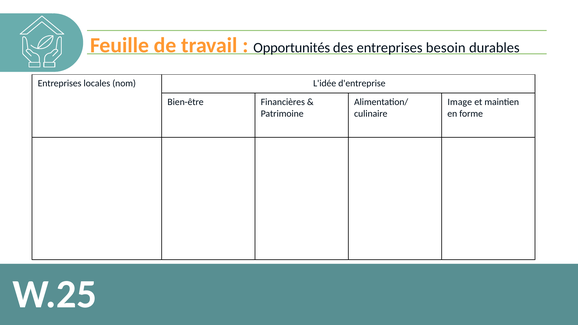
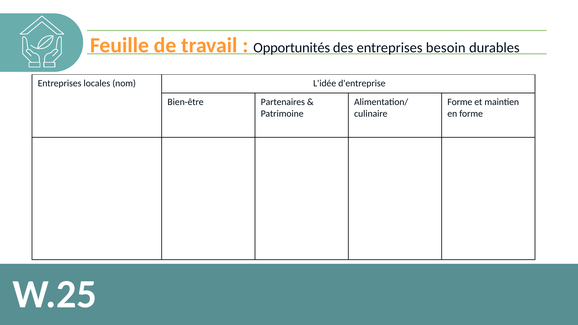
Financières: Financières -> Partenaires
Image at (460, 102): Image -> Forme
